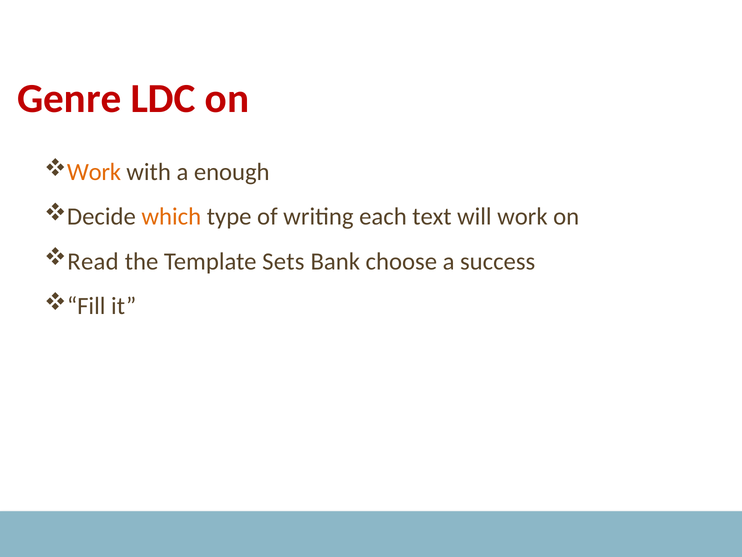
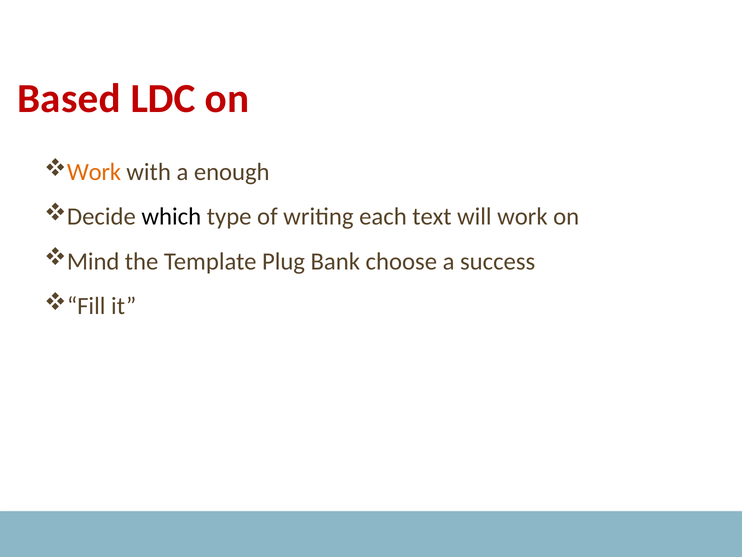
Genre: Genre -> Based
which colour: orange -> black
Read: Read -> Mind
Sets: Sets -> Plug
